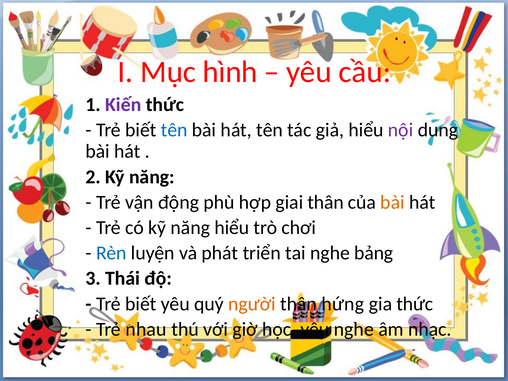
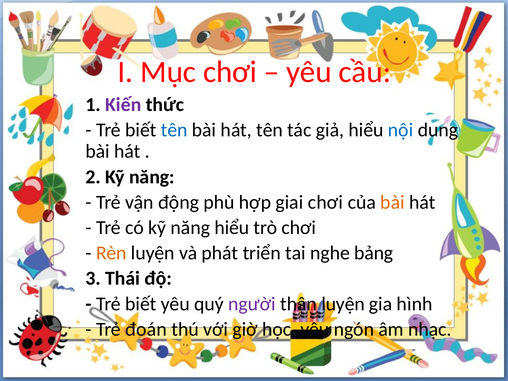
Mục hình: hình -> chơi
nội colour: purple -> blue
giai thân: thân -> chơi
Rèn colour: blue -> orange
người colour: orange -> purple
thân hứng: hứng -> luyện
gia thức: thức -> hình
nhau: nhau -> đoán
yêu nghe: nghe -> ngón
